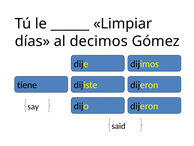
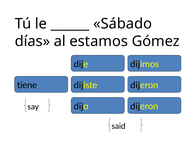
Limpiar: Limpiar -> Sábado
decimos: decimos -> estamos
